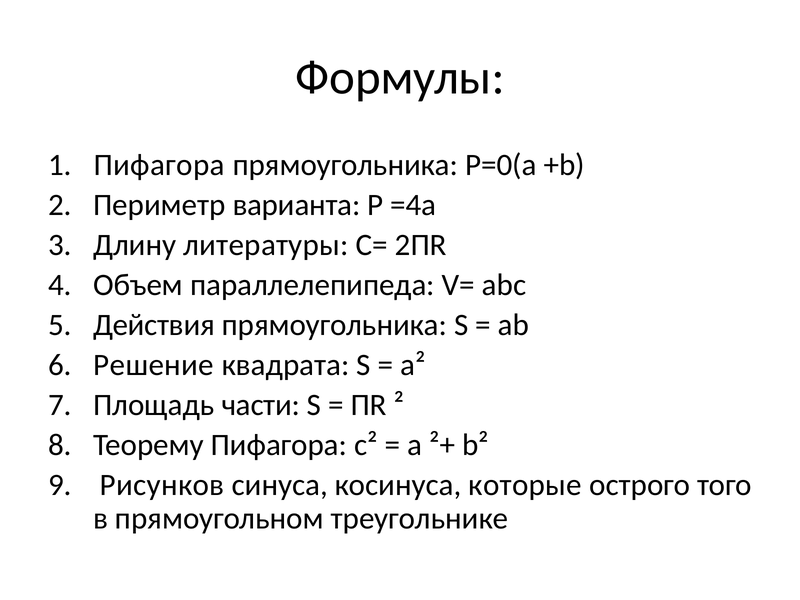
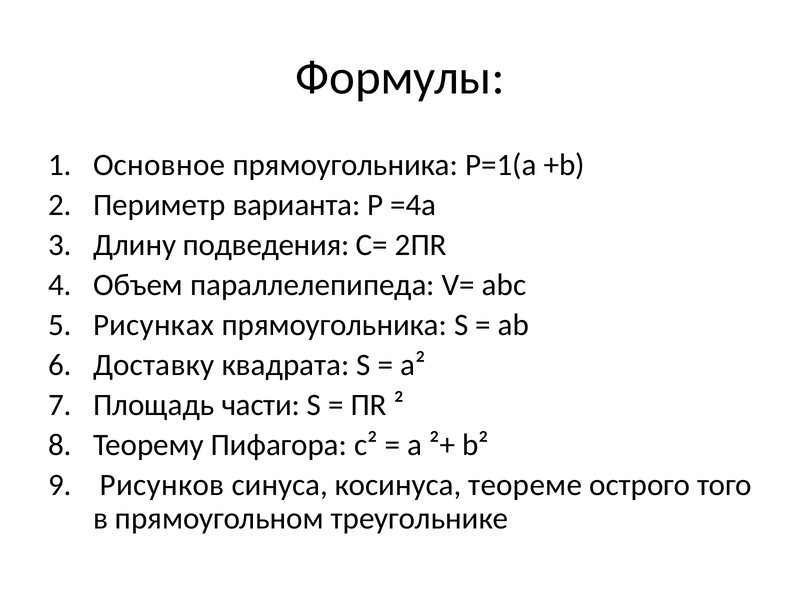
Пифагора at (159, 165): Пифагора -> Основное
Р=0(а: Р=0(а -> Р=1(а
литературы: литературы -> подведения
Действия: Действия -> Рисунках
Решение: Решение -> Доставку
которые: которые -> теореме
